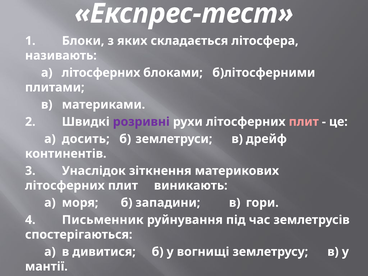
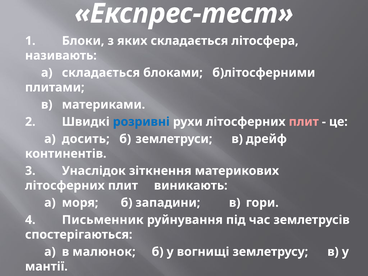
а літосферних: літосферних -> складається
розривні colour: purple -> blue
дивитися: дивитися -> малюнок
